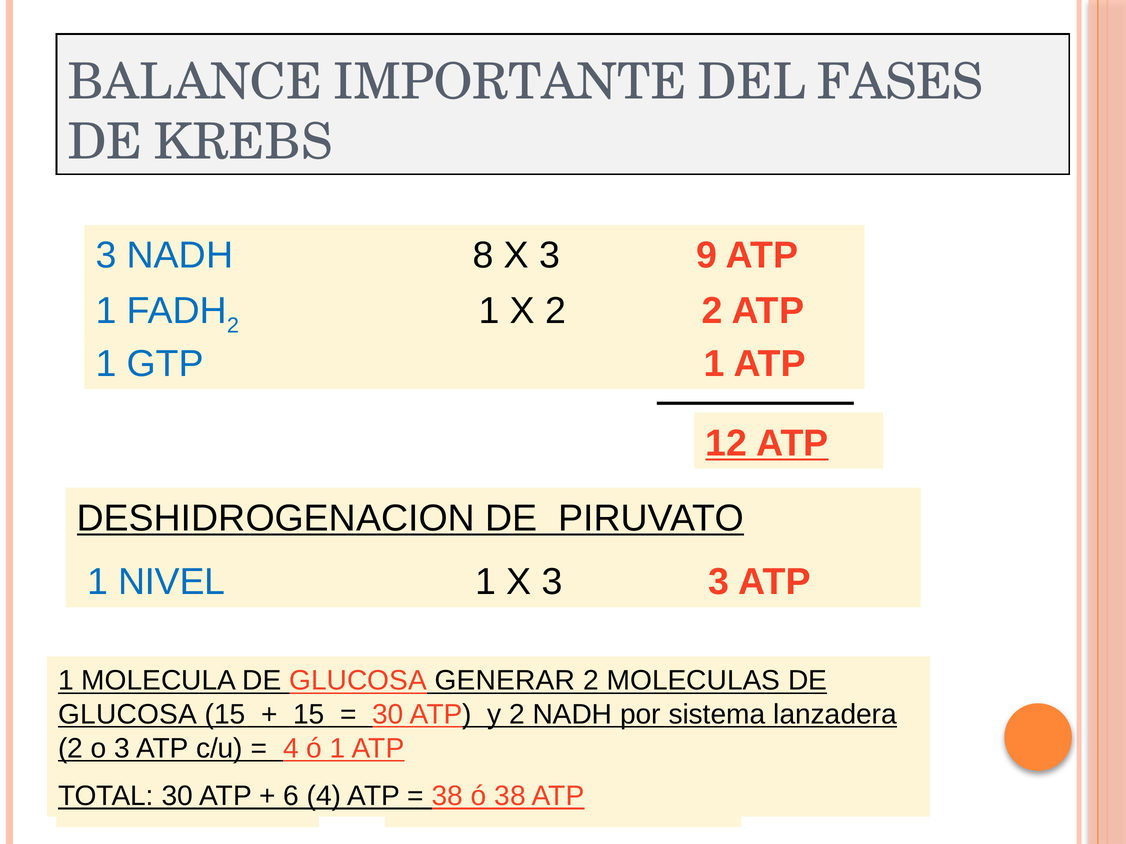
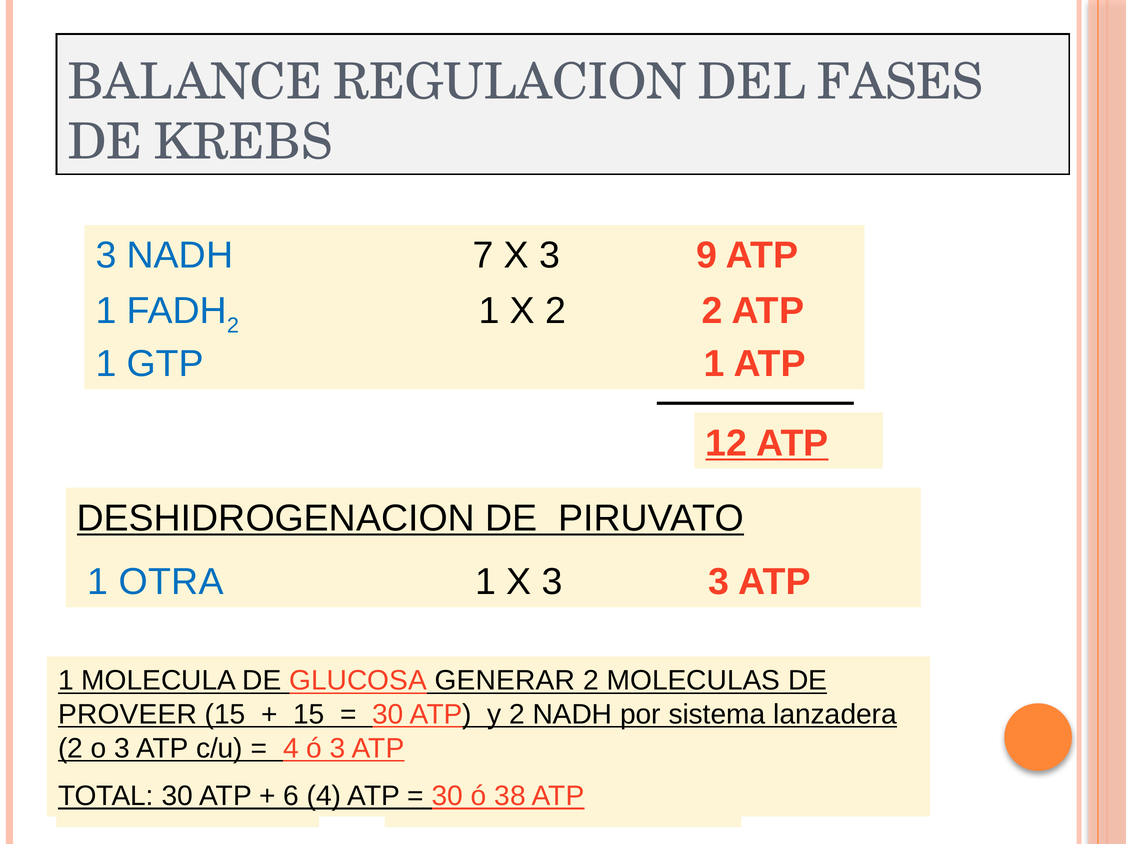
IMPORTANTE: IMPORTANTE -> REGULACION
8: 8 -> 7
NIVEL: NIVEL -> OTRA
GLUCOSA at (127, 715): GLUCOSA -> PROVEER
ó 1: 1 -> 3
38 at (447, 797): 38 -> 30
